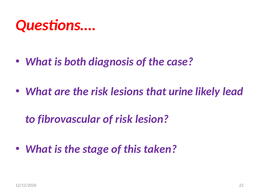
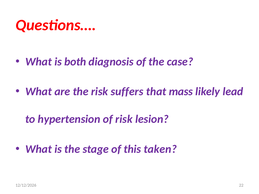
lesions: lesions -> suffers
urine: urine -> mass
fibrovascular: fibrovascular -> hypertension
